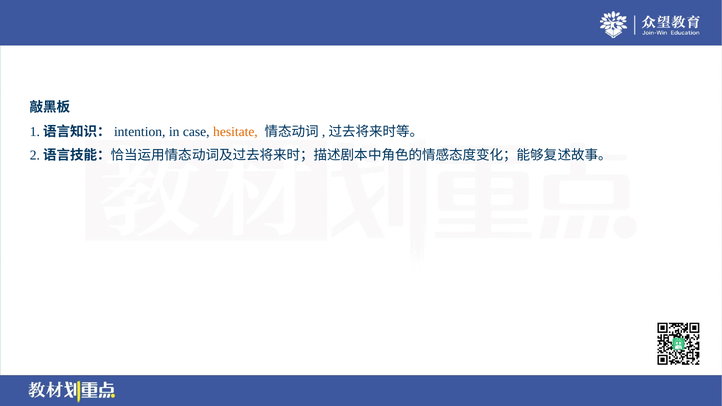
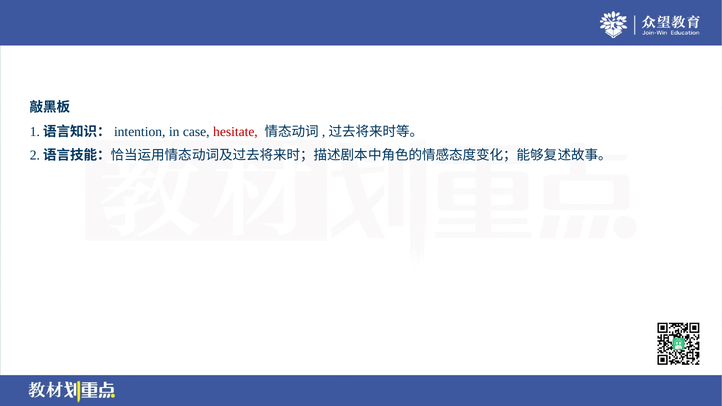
hesitate colour: orange -> red
